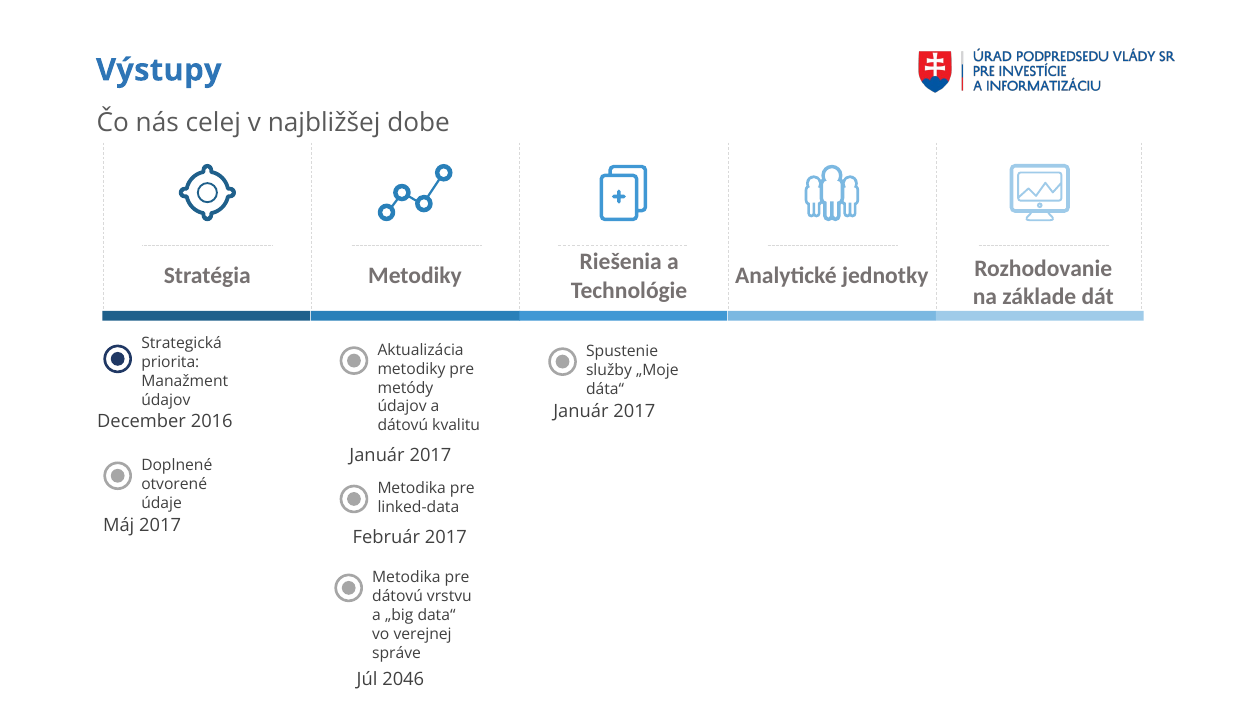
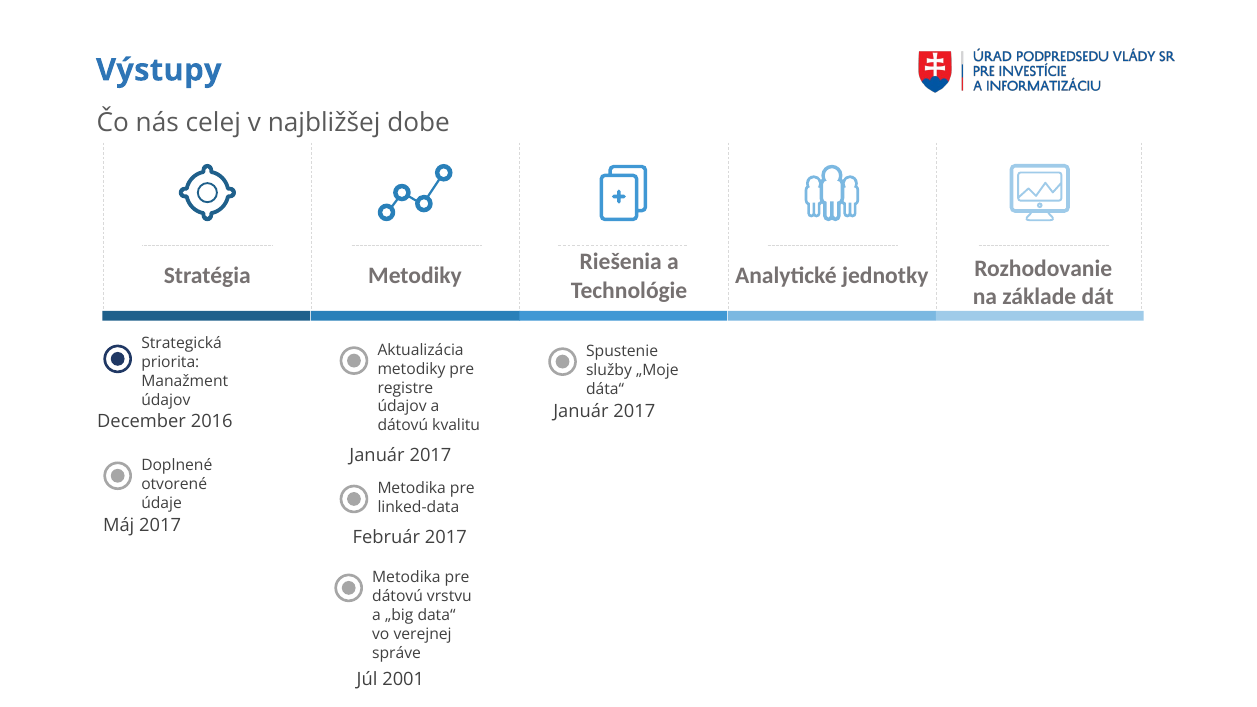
metódy: metódy -> registre
2046: 2046 -> 2001
